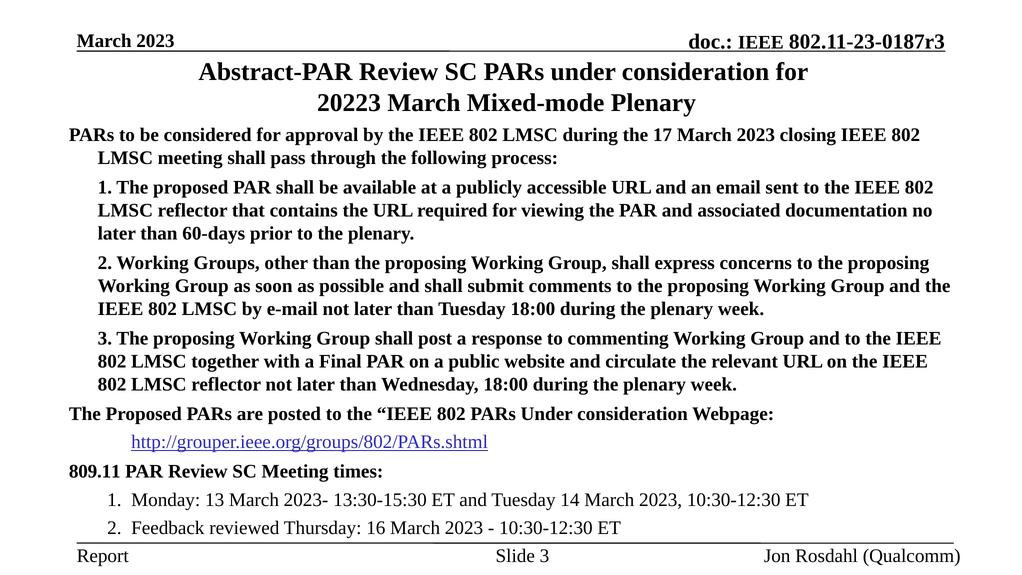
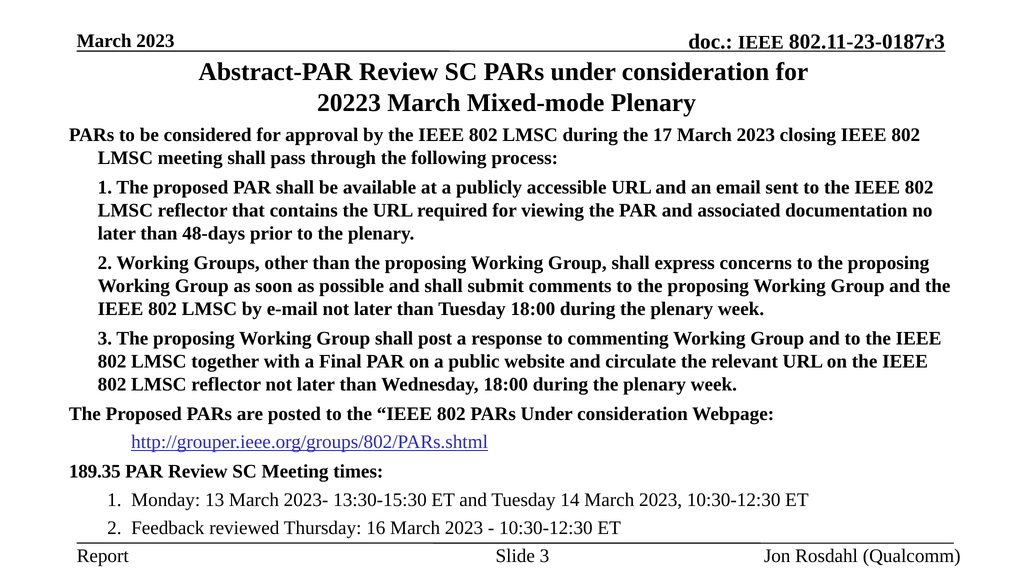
60-days: 60-days -> 48-days
809.11: 809.11 -> 189.35
